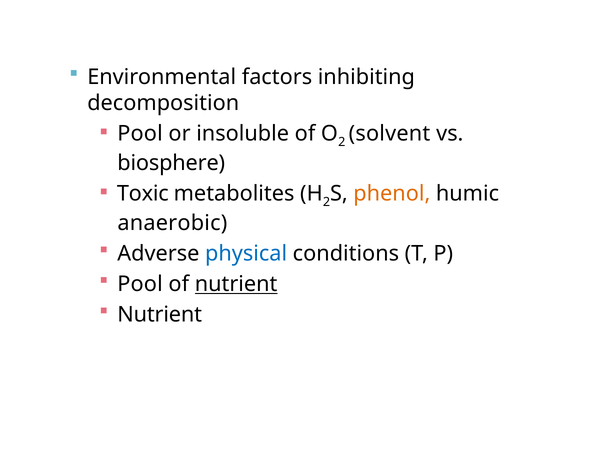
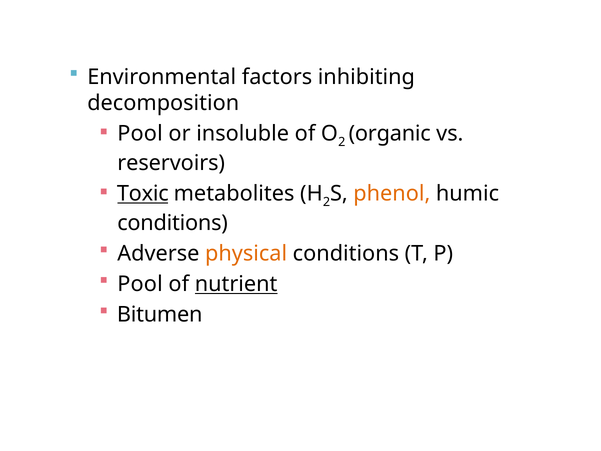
solvent: solvent -> organic
biosphere: biosphere -> reservoirs
Toxic underline: none -> present
anaerobic at (172, 223): anaerobic -> conditions
physical colour: blue -> orange
Nutrient at (160, 314): Nutrient -> Bitumen
